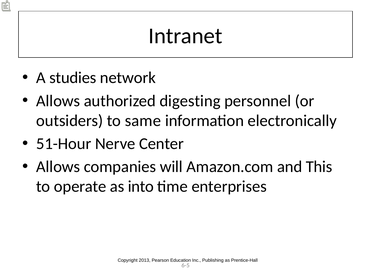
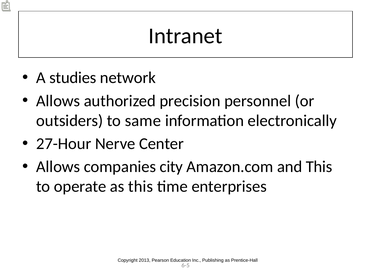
digesting: digesting -> precision
51-Hour: 51-Hour -> 27-Hour
will: will -> city
as into: into -> this
